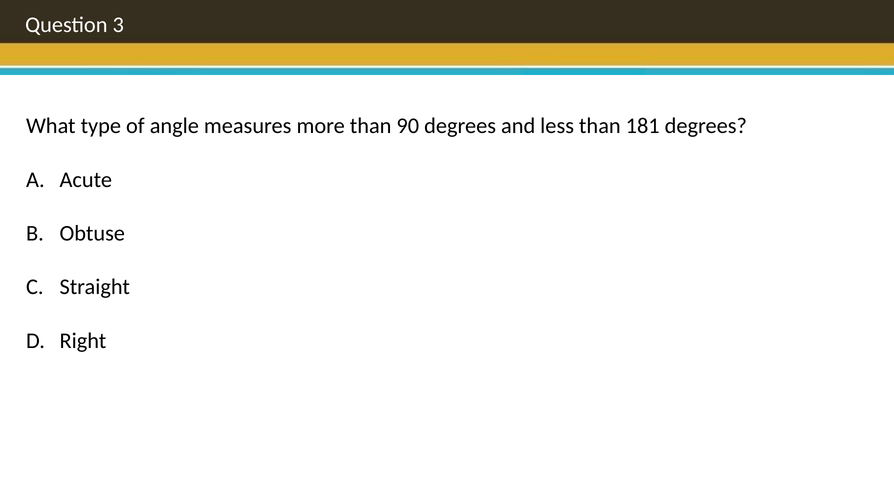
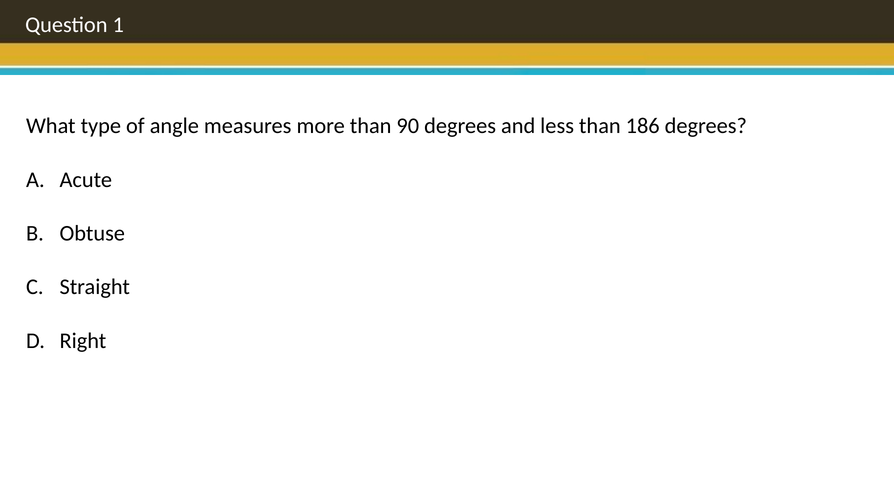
3: 3 -> 1
181: 181 -> 186
